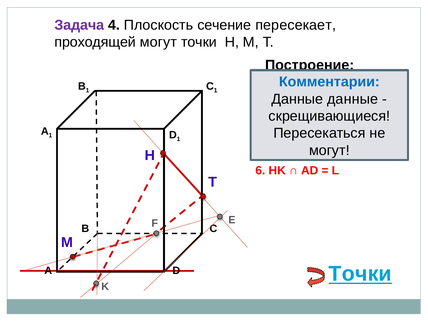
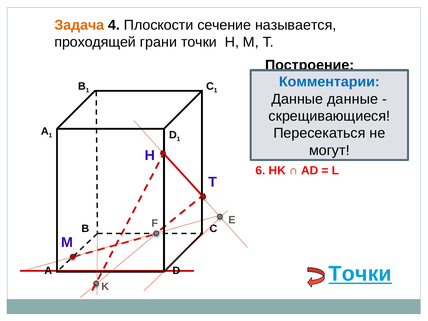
Задача colour: purple -> orange
Плоскость: Плоскость -> Плоскости
пересекает: пересекает -> называется
проходящей могут: могут -> грани
